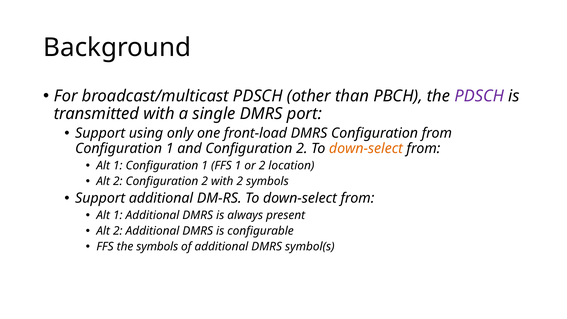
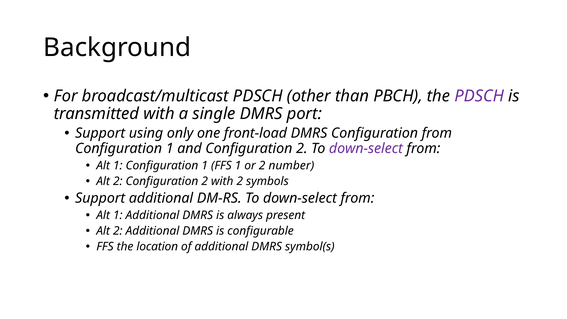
down-select at (366, 149) colour: orange -> purple
location: location -> number
the symbols: symbols -> location
